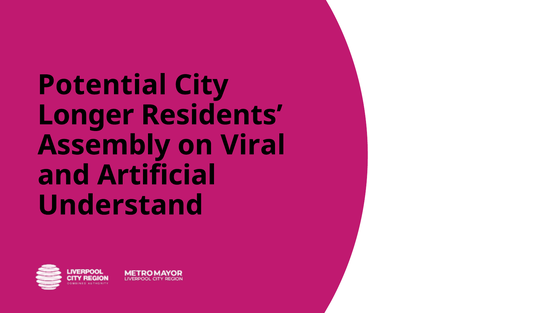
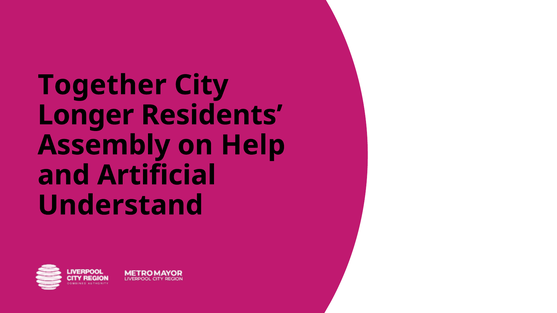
Potential: Potential -> Together
Viral: Viral -> Help
